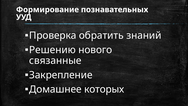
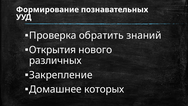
Решению: Решению -> Открытия
связанные: связанные -> различных
